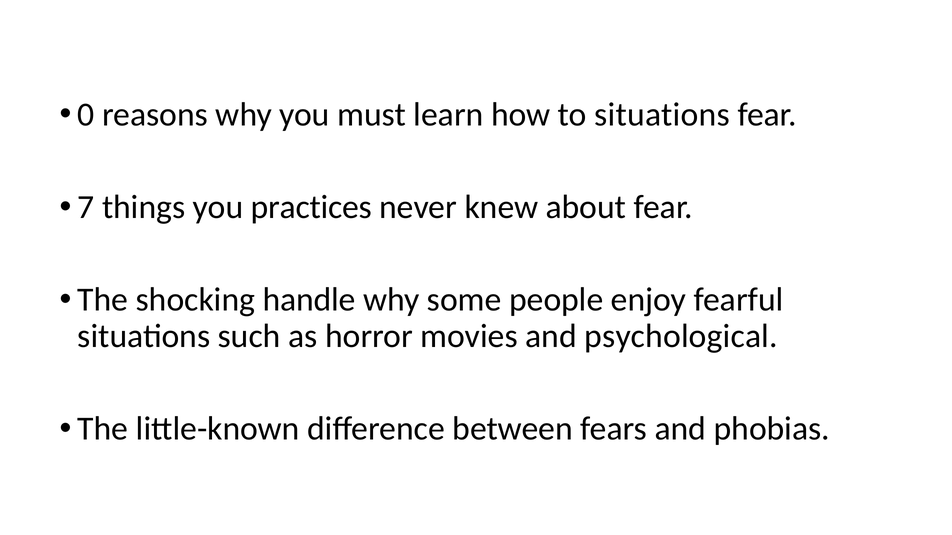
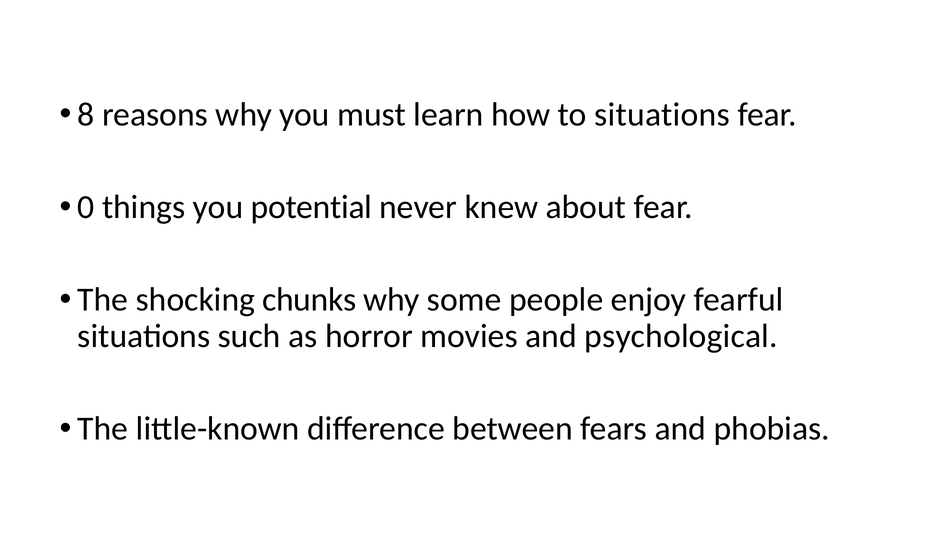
0: 0 -> 8
7: 7 -> 0
practices: practices -> potential
handle: handle -> chunks
